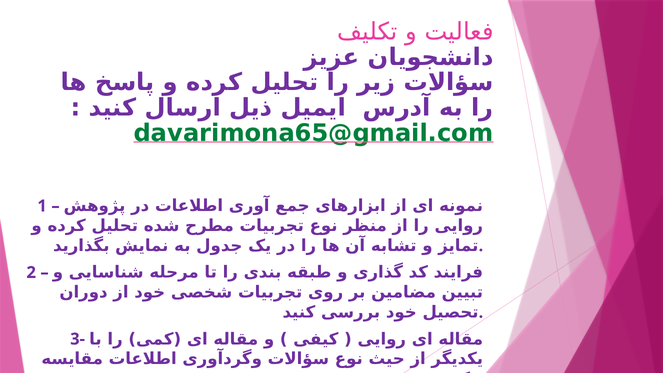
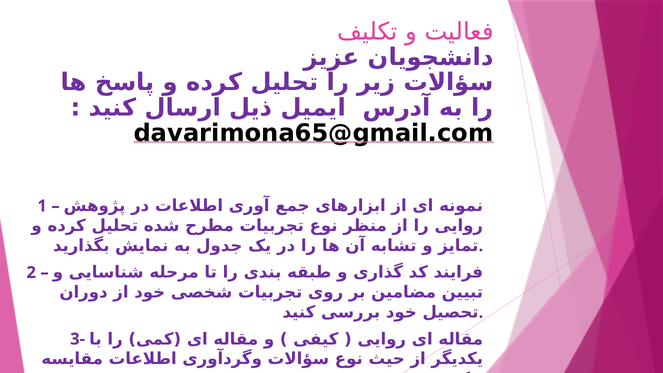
davarimona65@gmail.com colour: green -> black
